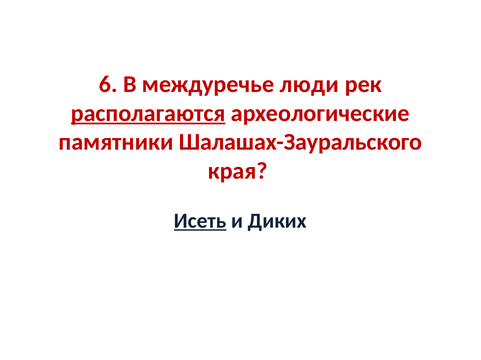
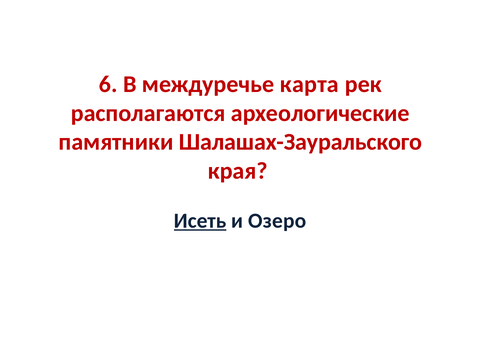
люди: люди -> карта
располагаются underline: present -> none
Диких: Диких -> Озеро
